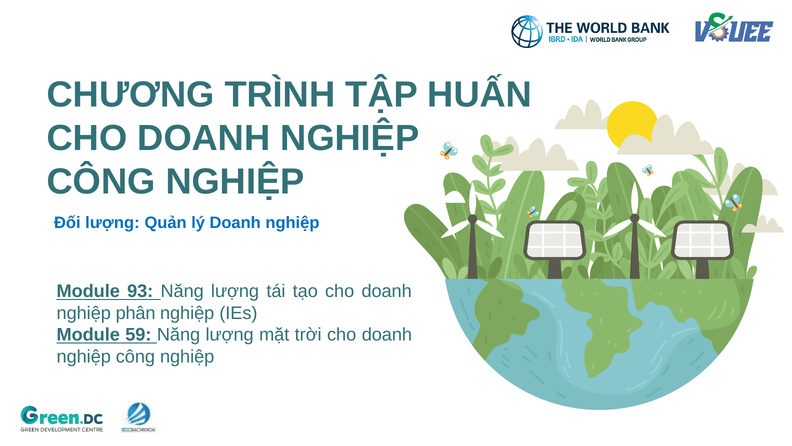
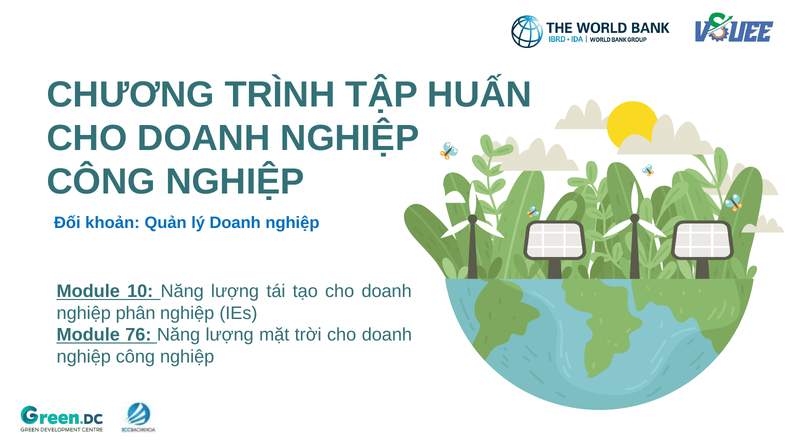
Đối lượng: lượng -> khoản
93: 93 -> 10
59: 59 -> 76
